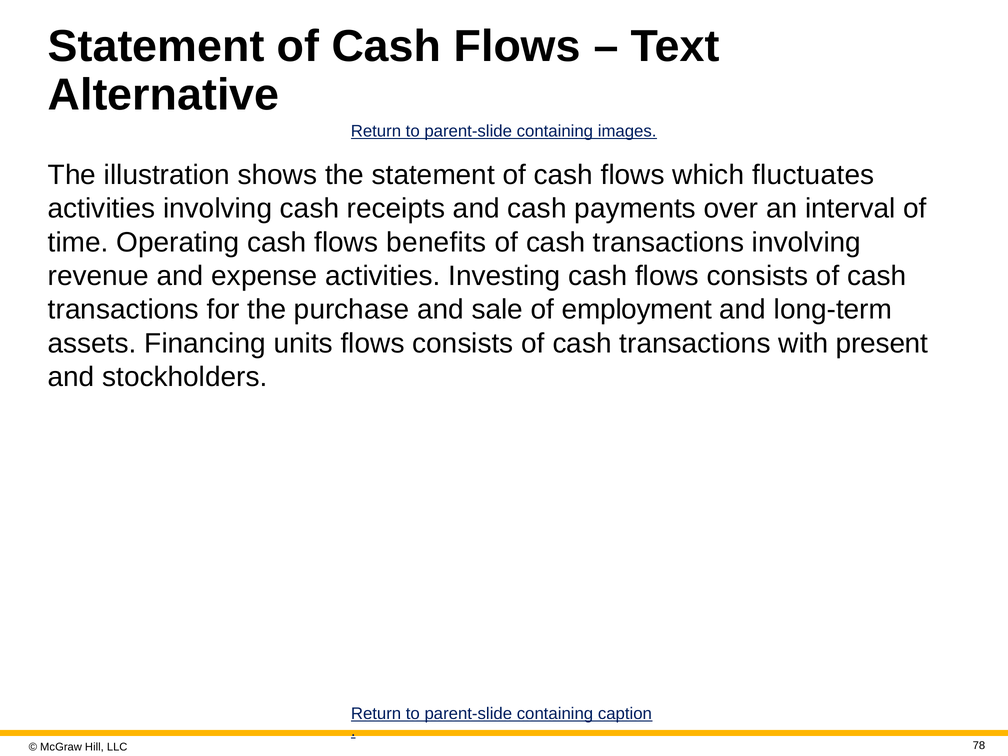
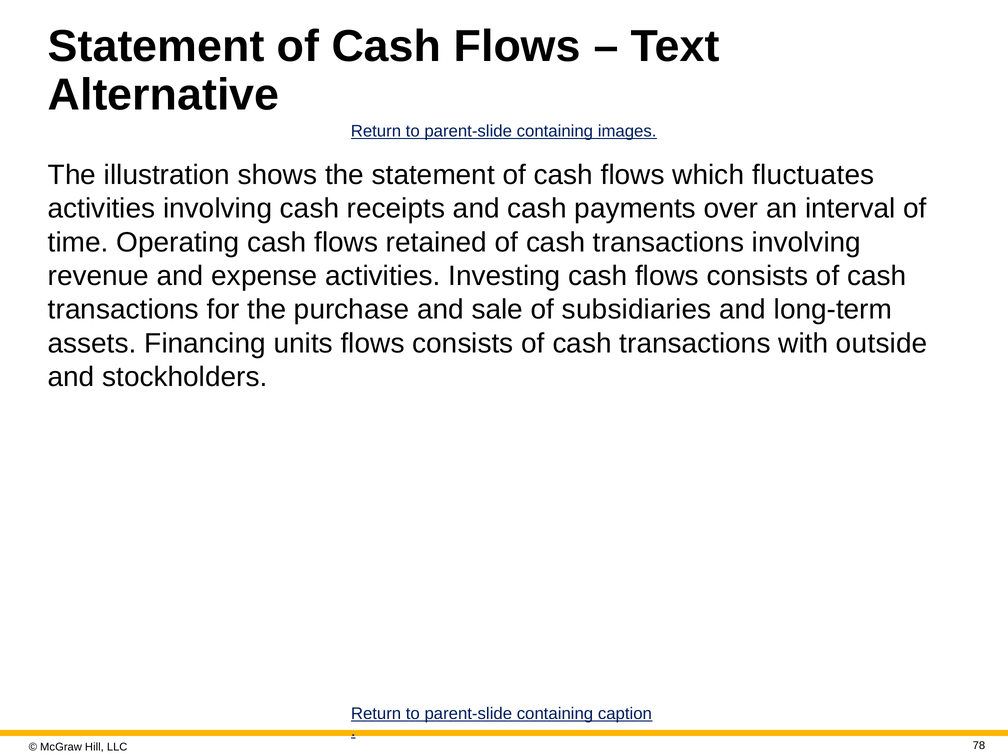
benefits: benefits -> retained
employment: employment -> subsidiaries
present: present -> outside
